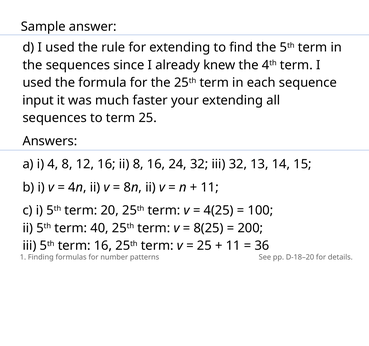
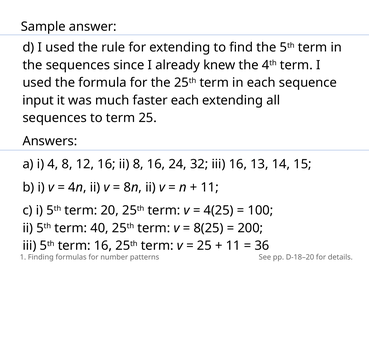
faster your: your -> each
iii 32: 32 -> 16
